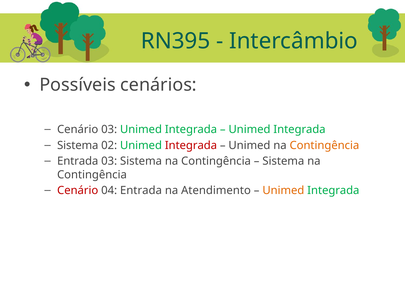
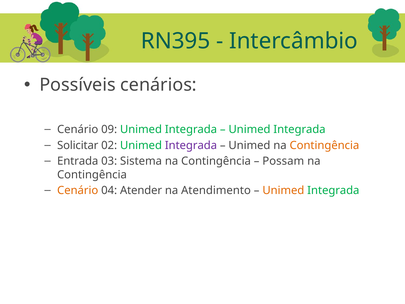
Cenário 03: 03 -> 09
Sistema at (78, 145): Sistema -> Solicitar
Integrada at (191, 145) colour: red -> purple
Sistema at (283, 161): Sistema -> Possam
Cenário at (78, 190) colour: red -> orange
04 Entrada: Entrada -> Atender
